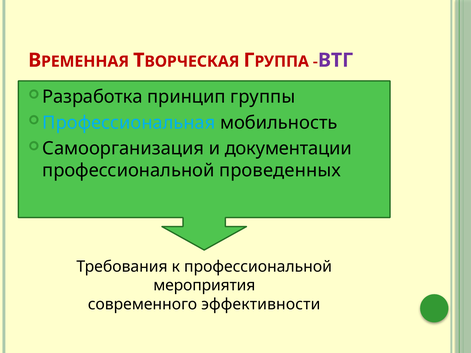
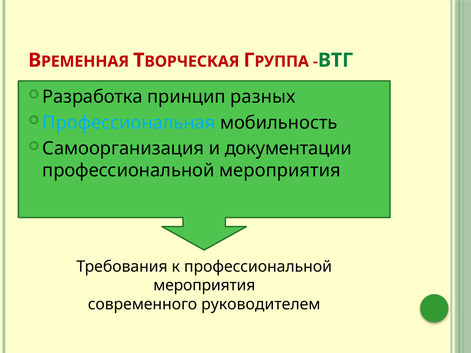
ВТГ colour: purple -> green
группы: группы -> разных
проведенных at (280, 171): проведенных -> мероприятия
эффективности: эффективности -> руководителем
